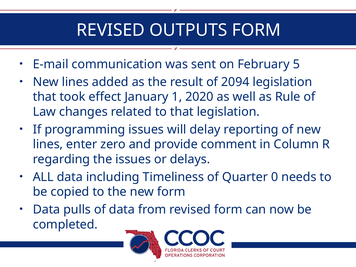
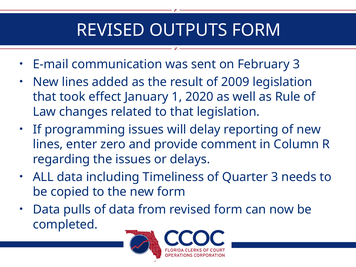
February 5: 5 -> 3
2094: 2094 -> 2009
Quarter 0: 0 -> 3
